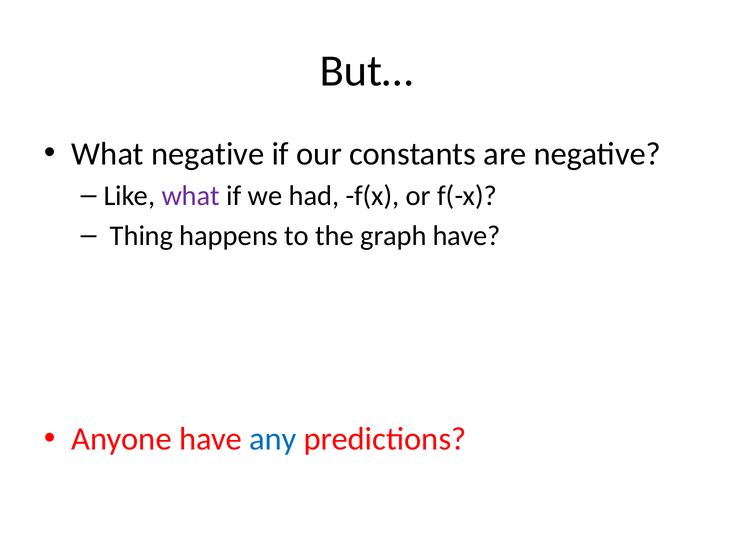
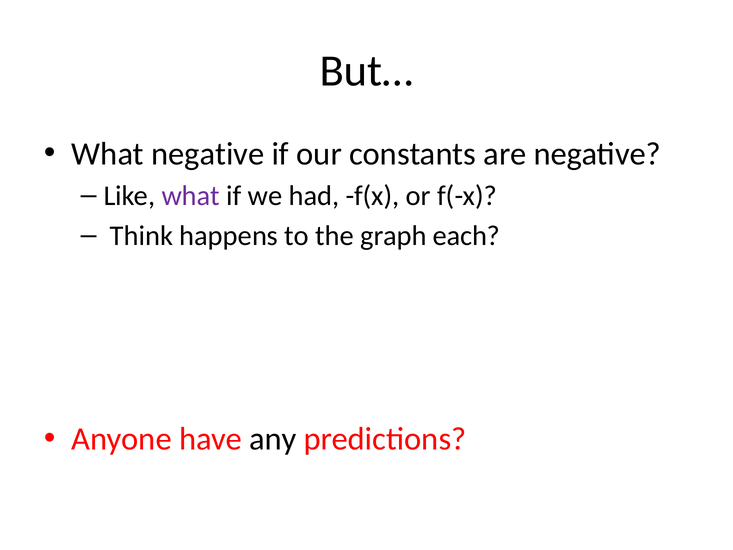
Thing: Thing -> Think
graph have: have -> each
any colour: blue -> black
